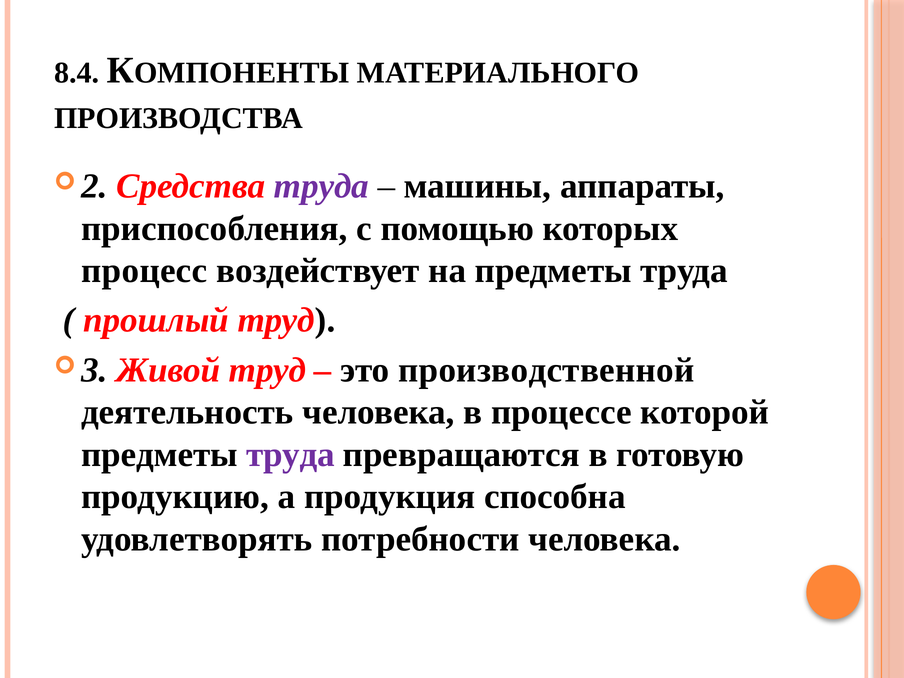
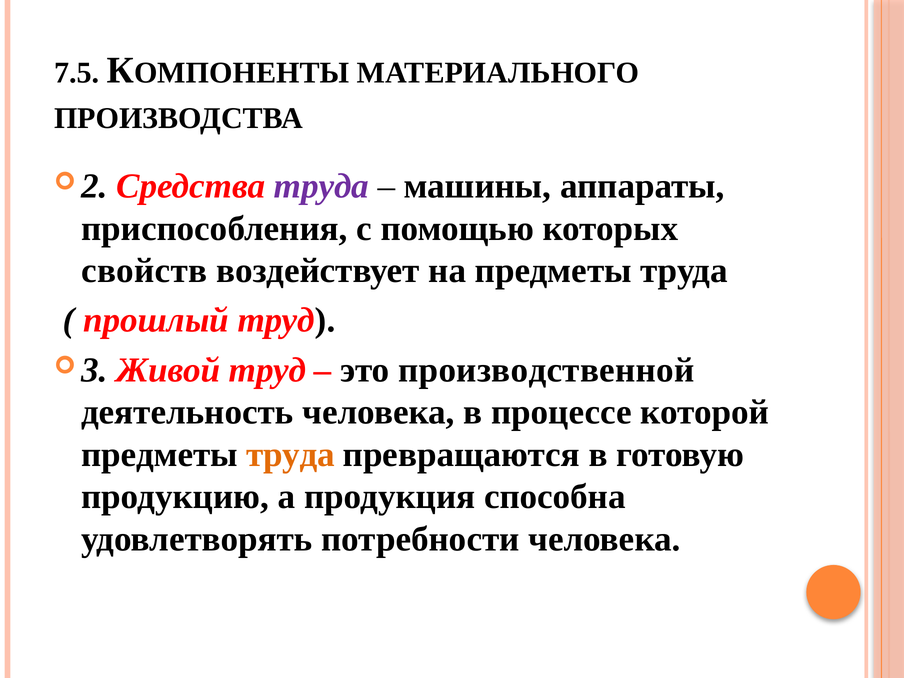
8.4: 8.4 -> 7.5
процесс: процесс -> свойств
труда at (290, 455) colour: purple -> orange
